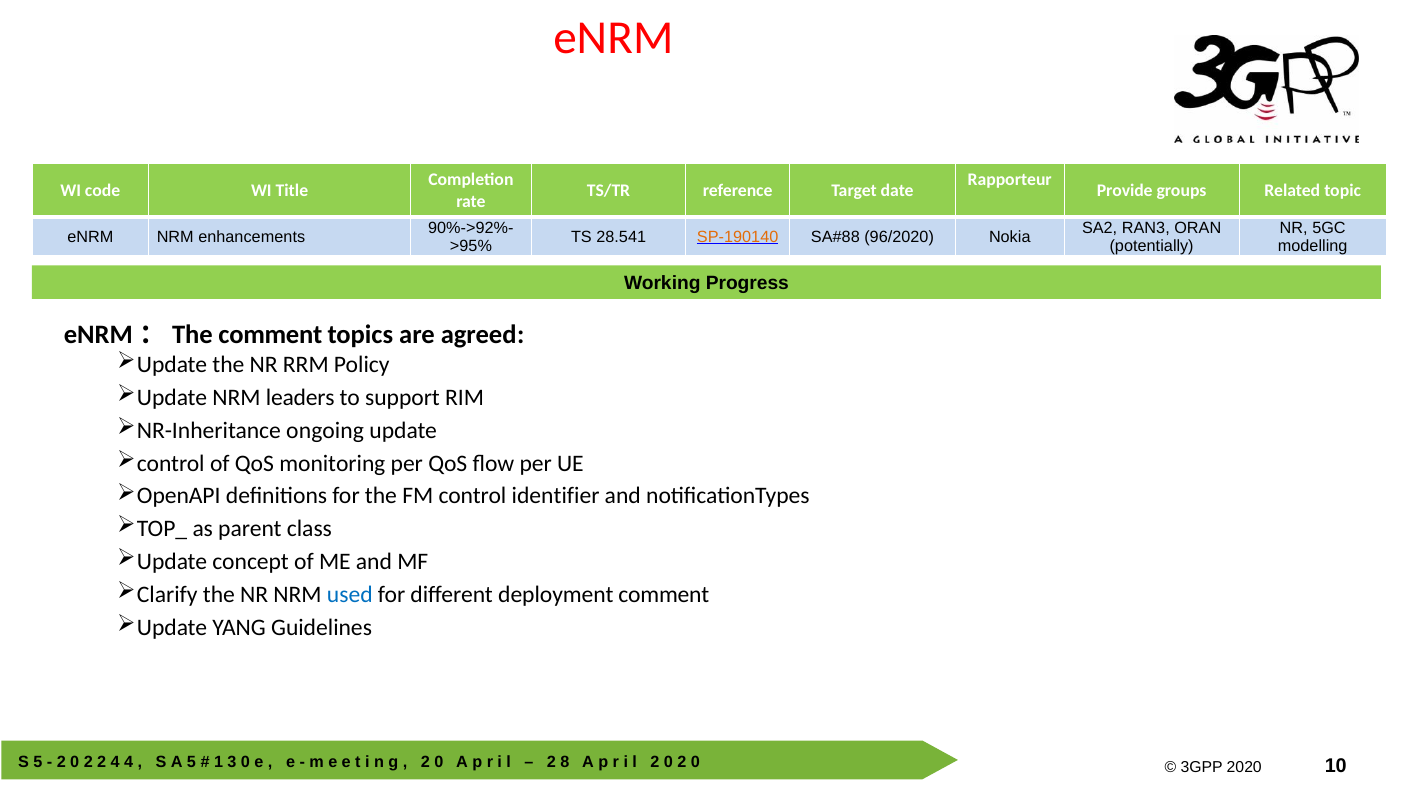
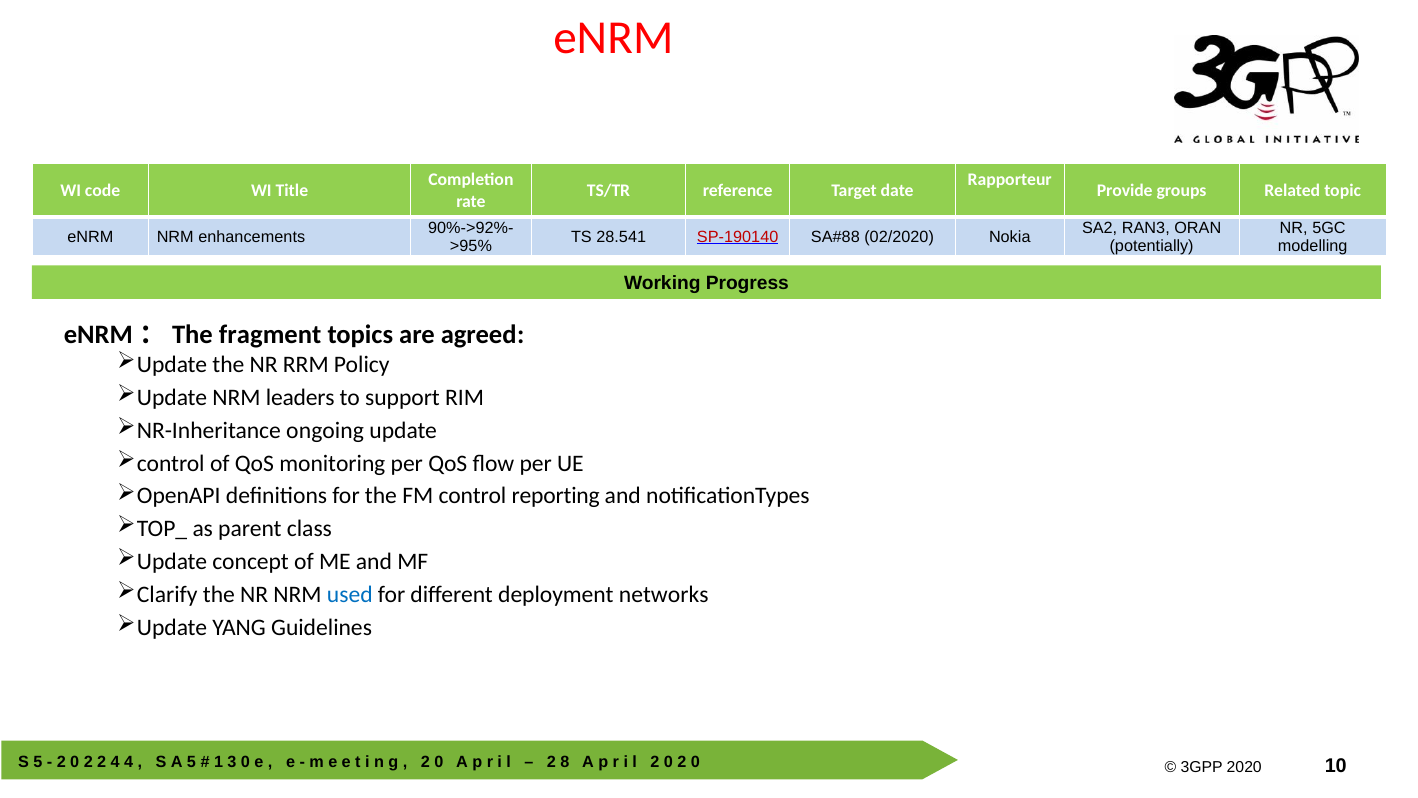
SP-190140 colour: orange -> red
96/2020: 96/2020 -> 02/2020
eNRM：The comment: comment -> fragment
identifier: identifier -> reporting
deployment comment: comment -> networks
